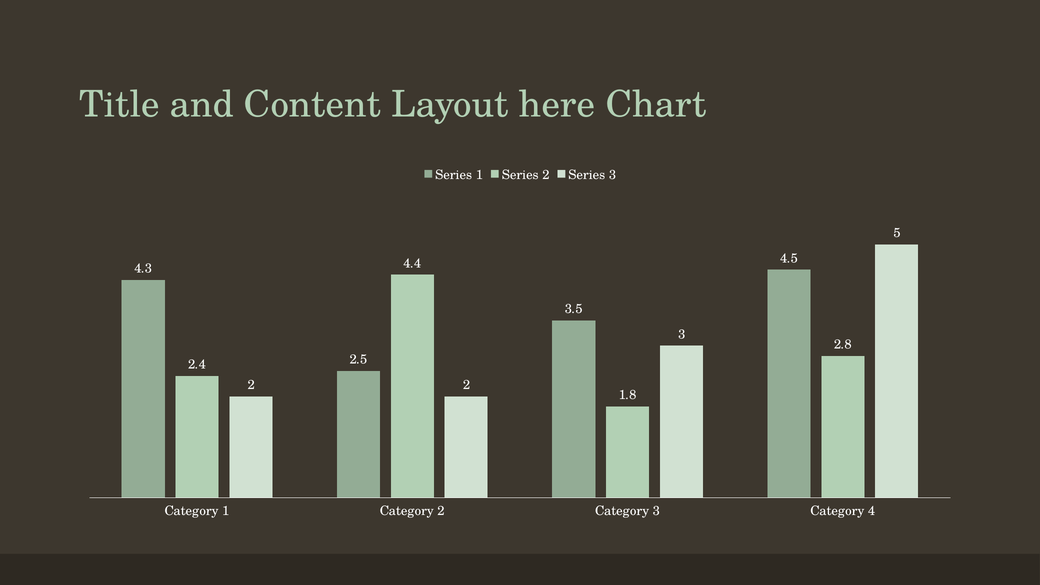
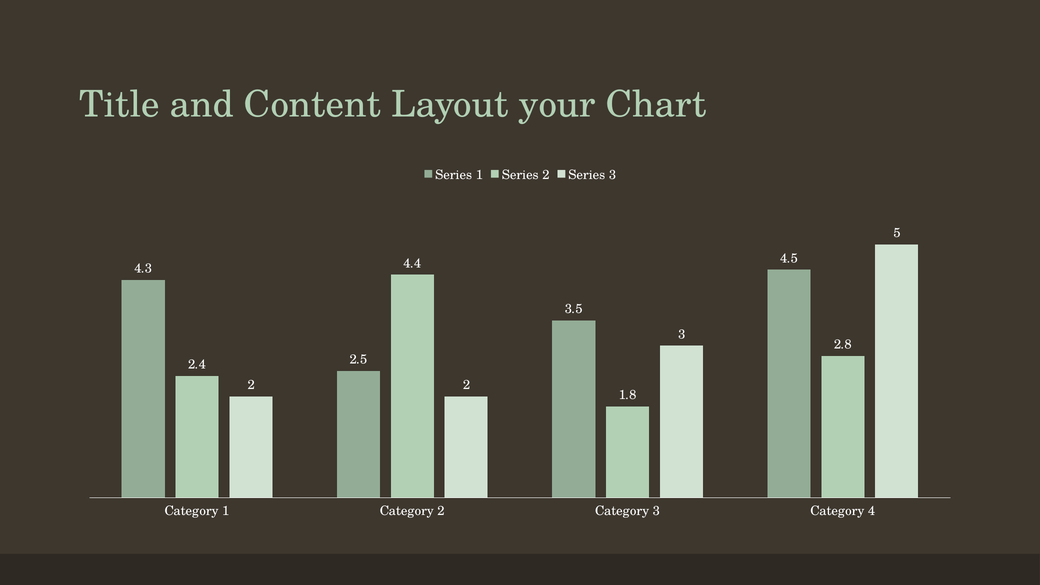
here: here -> your
